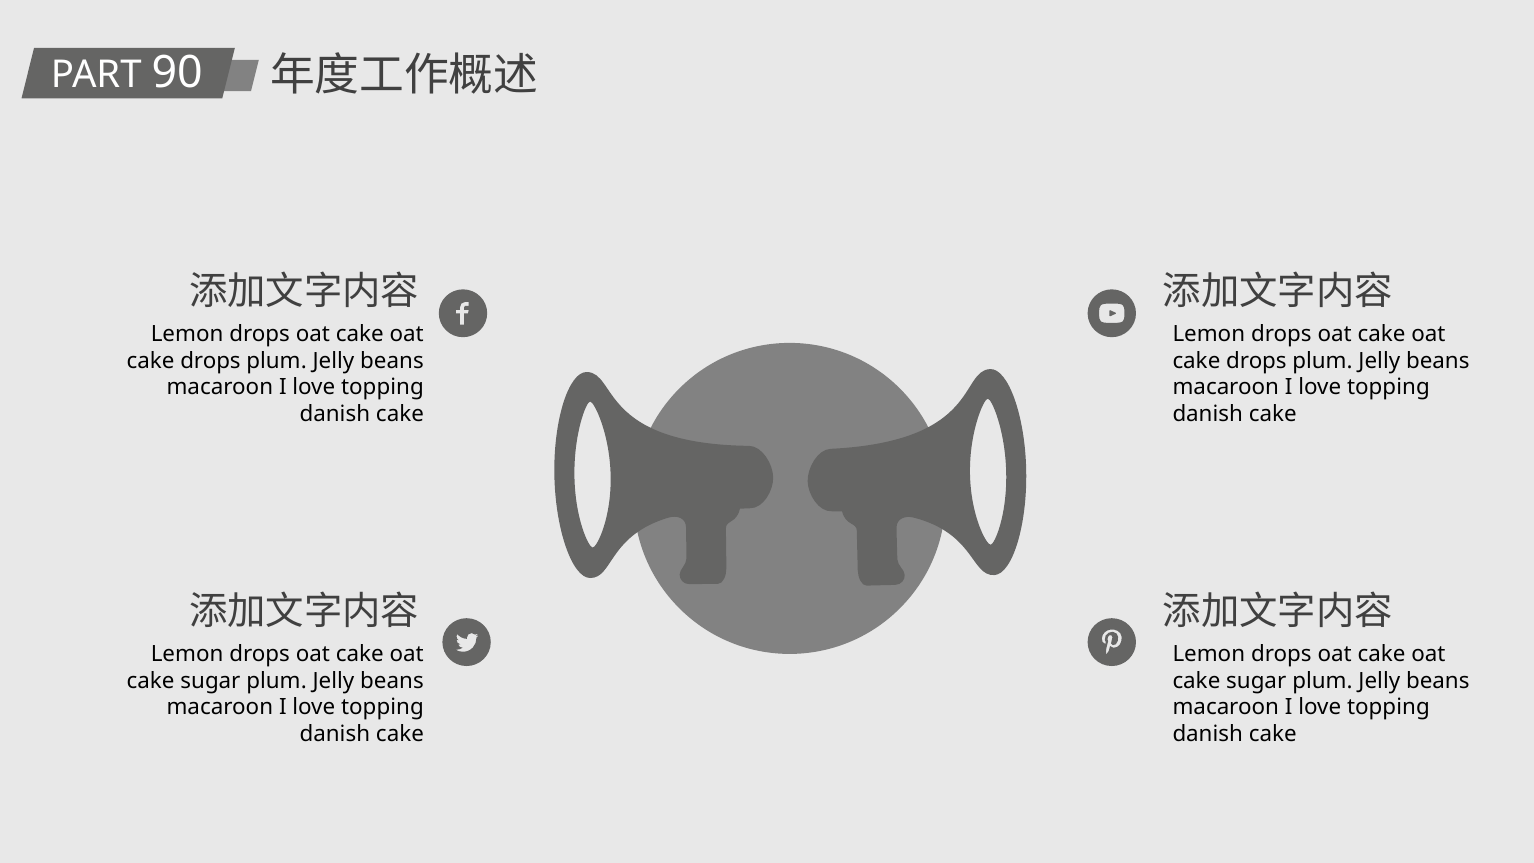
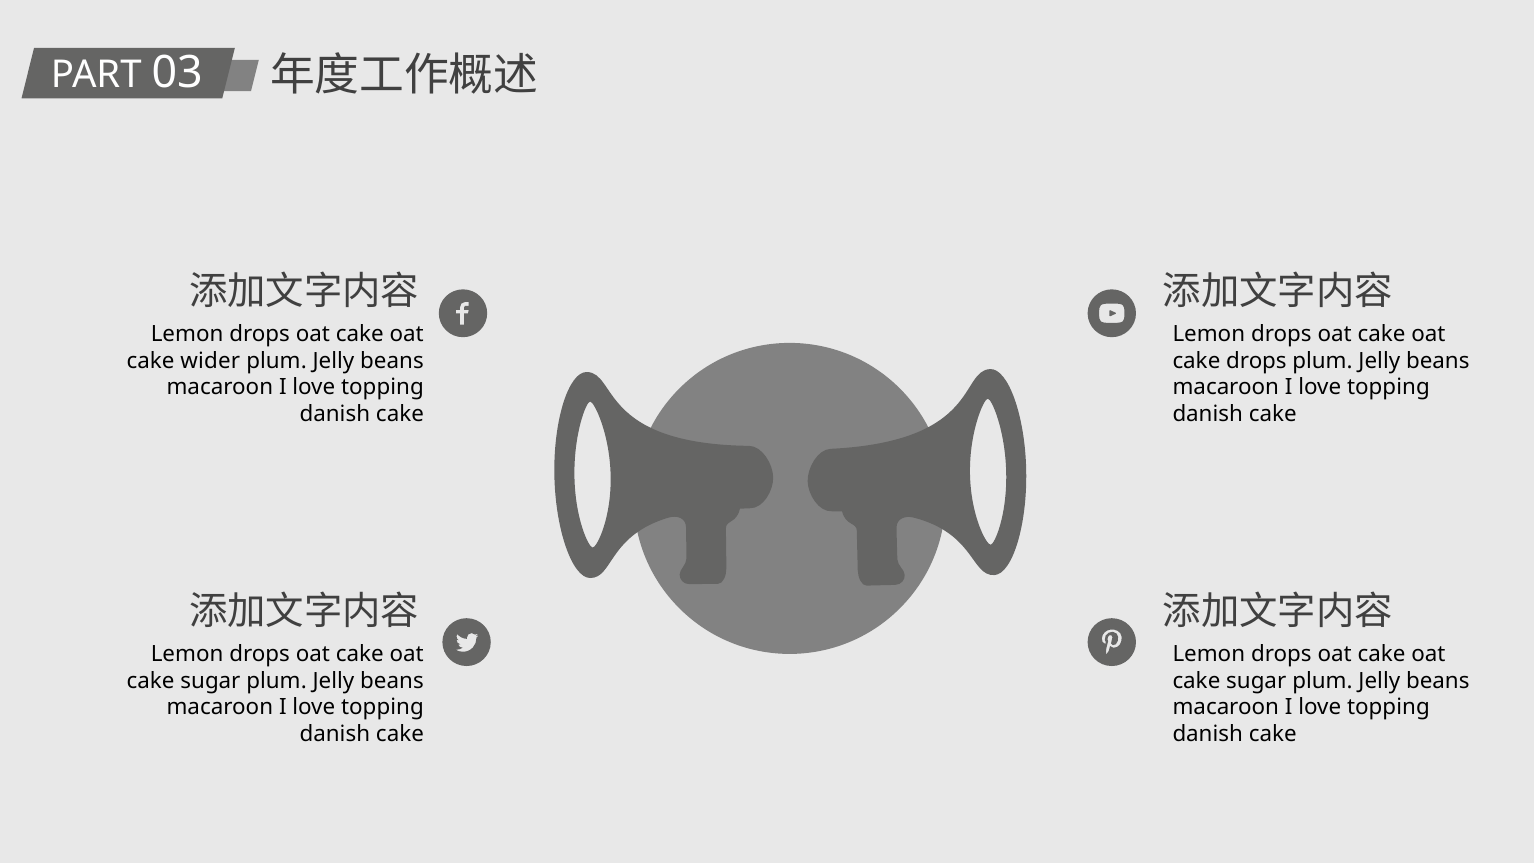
90: 90 -> 03
drops at (210, 361): drops -> wider
